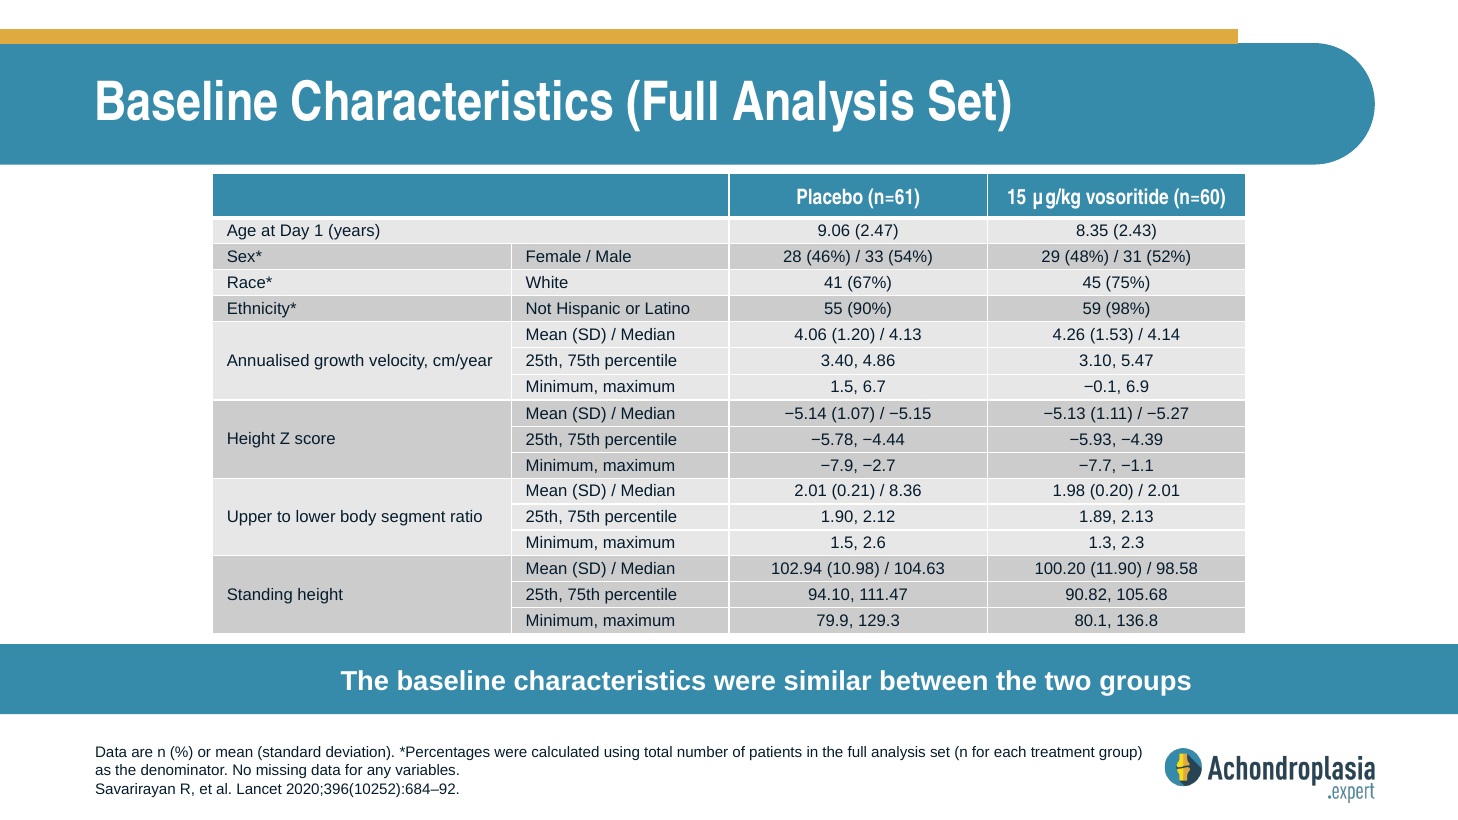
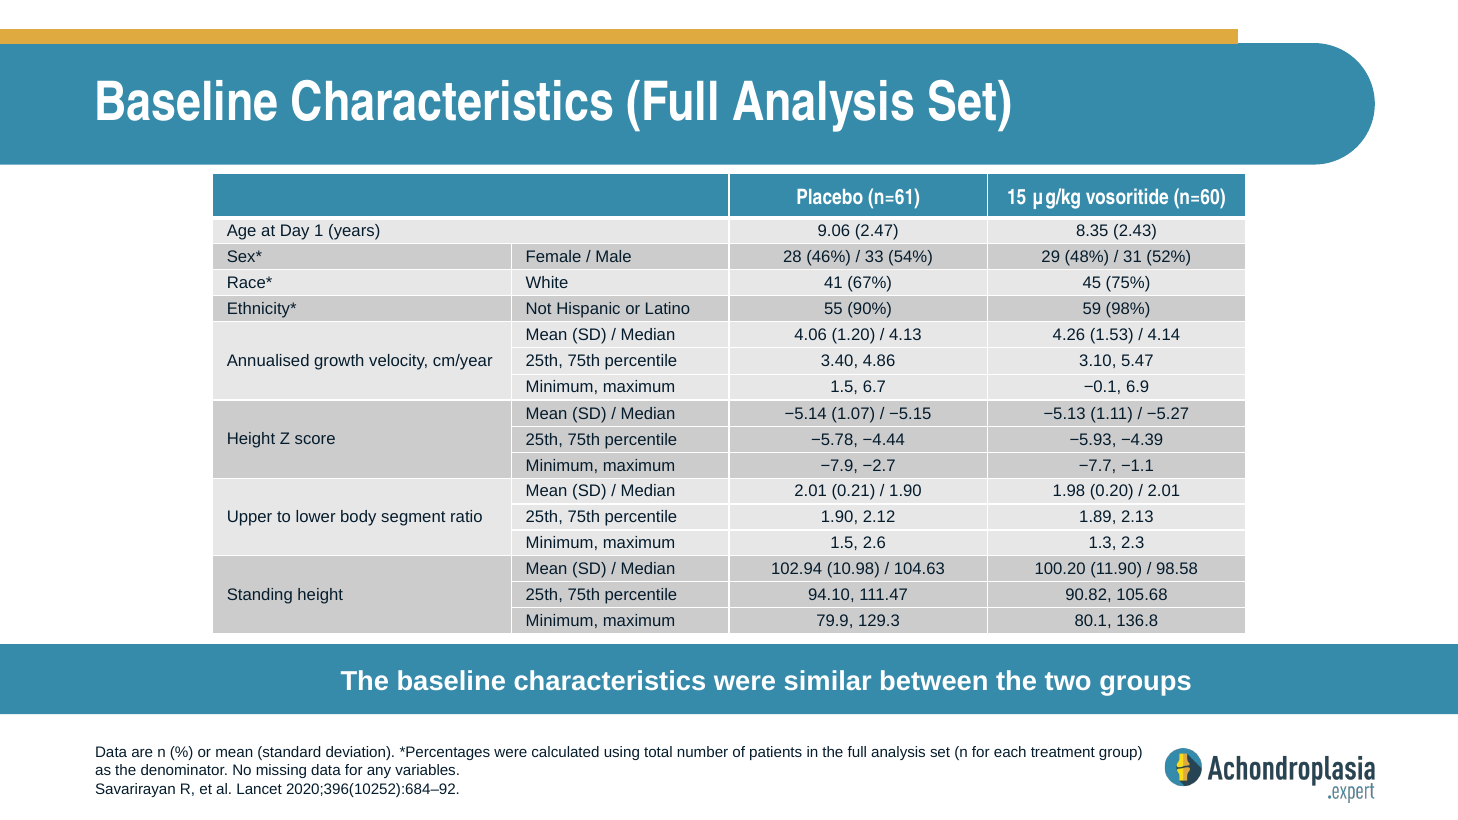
8.36 at (905, 492): 8.36 -> 1.90
